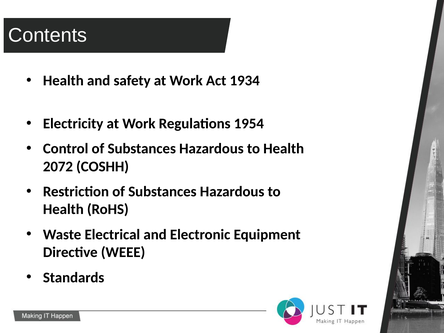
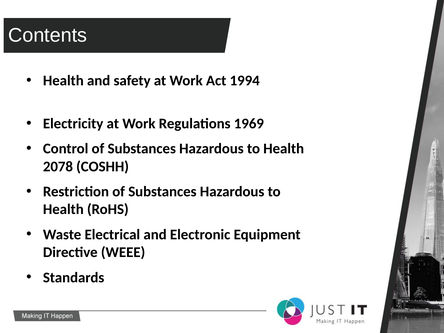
1934: 1934 -> 1994
1954: 1954 -> 1969
2072: 2072 -> 2078
